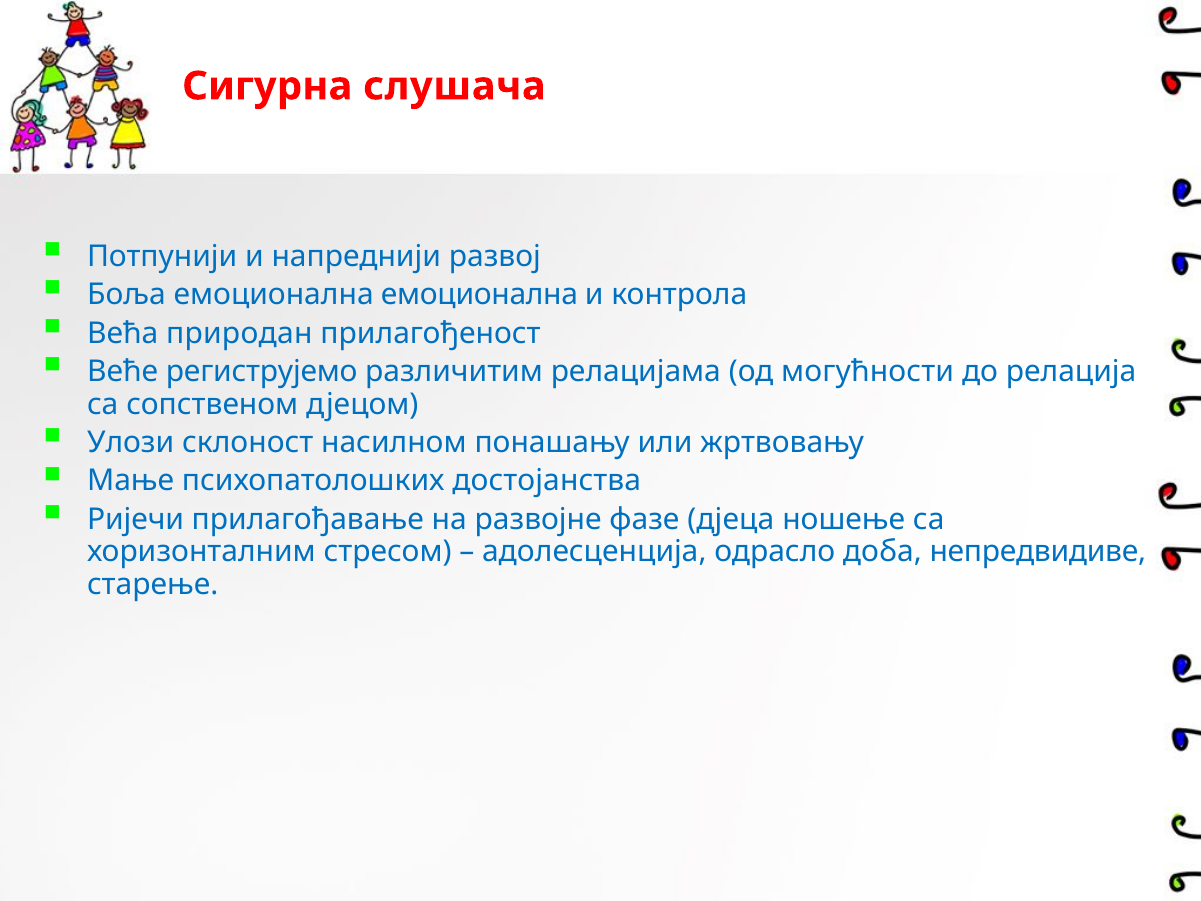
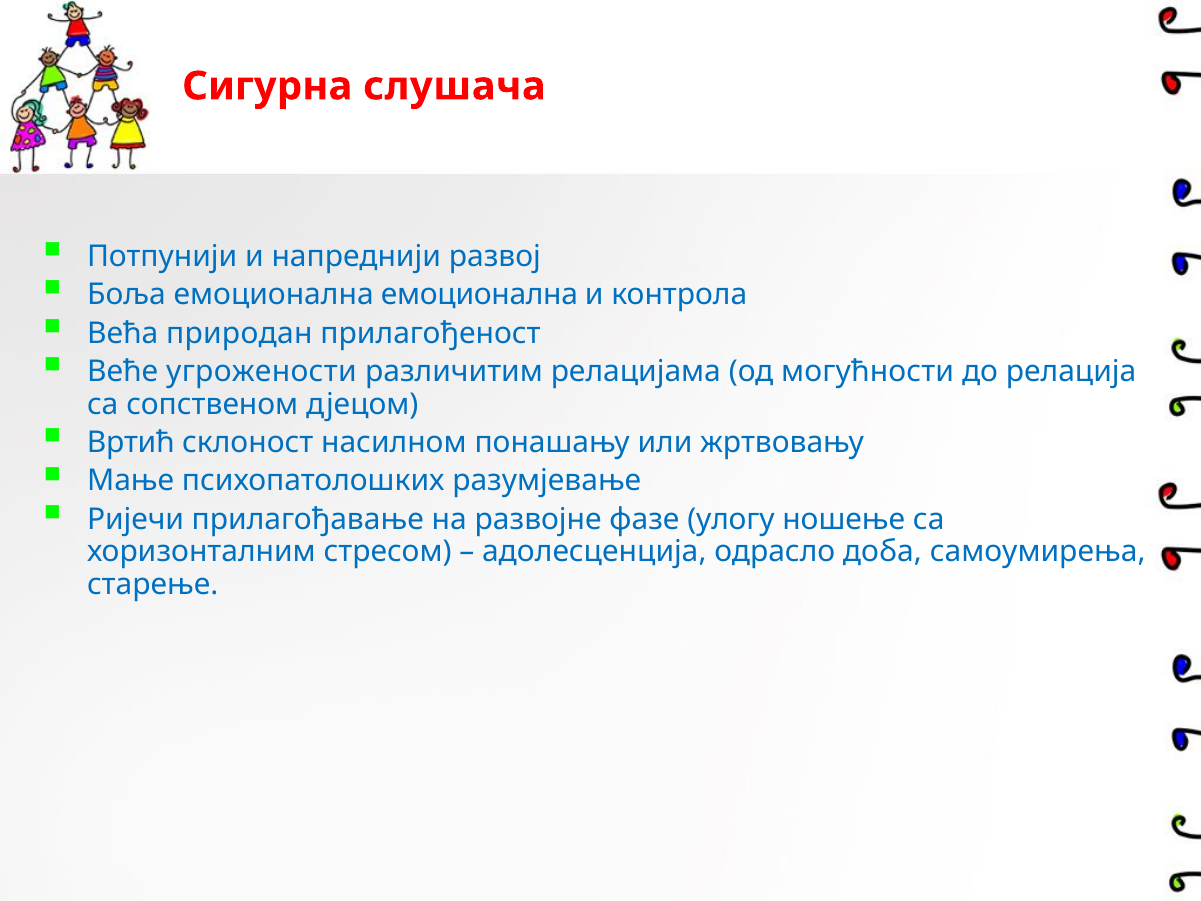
региструјемо: региструјемо -> угрожености
Улози: Улози -> Вртић
достојанства: достојанства -> разумјевање
дјеца: дјеца -> улогу
непредвидиве: непредвидиве -> самоумирења
